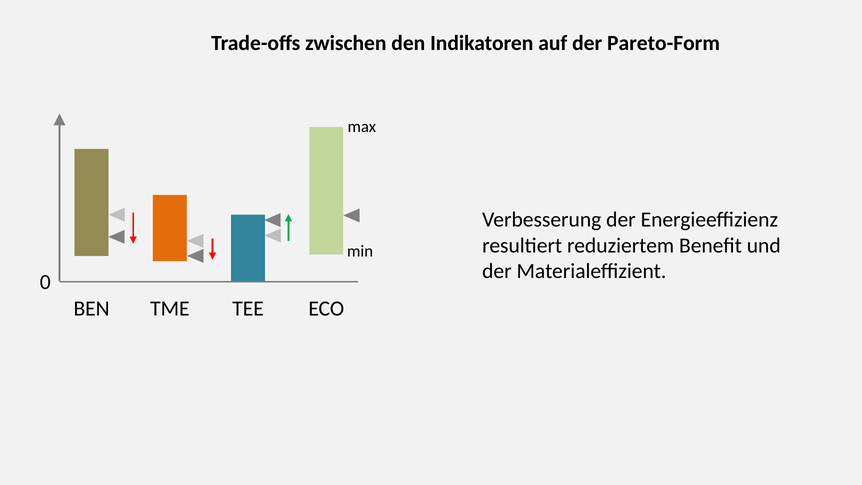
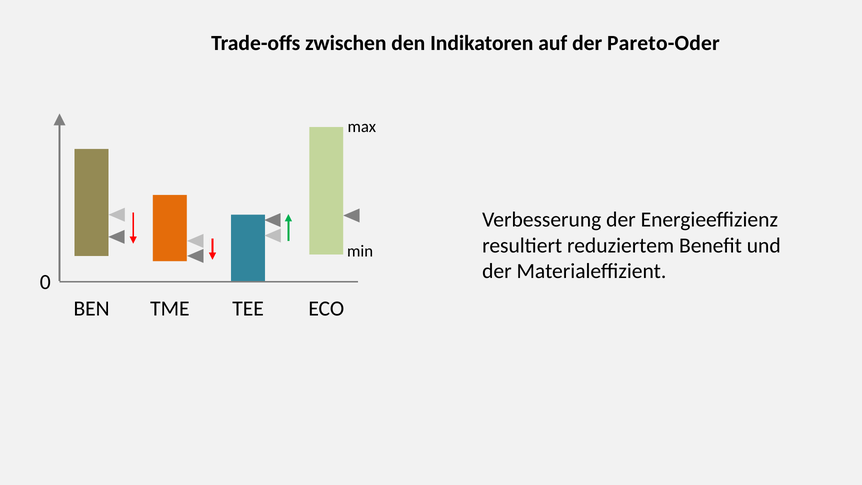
Pareto-Form: Pareto-Form -> Pareto-Oder
